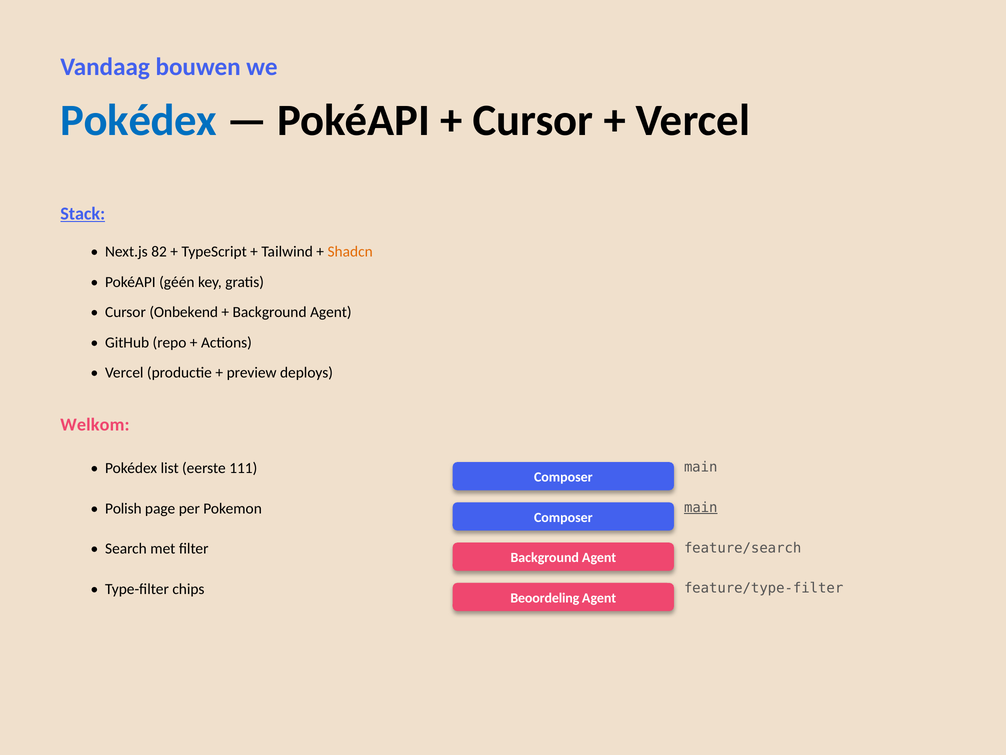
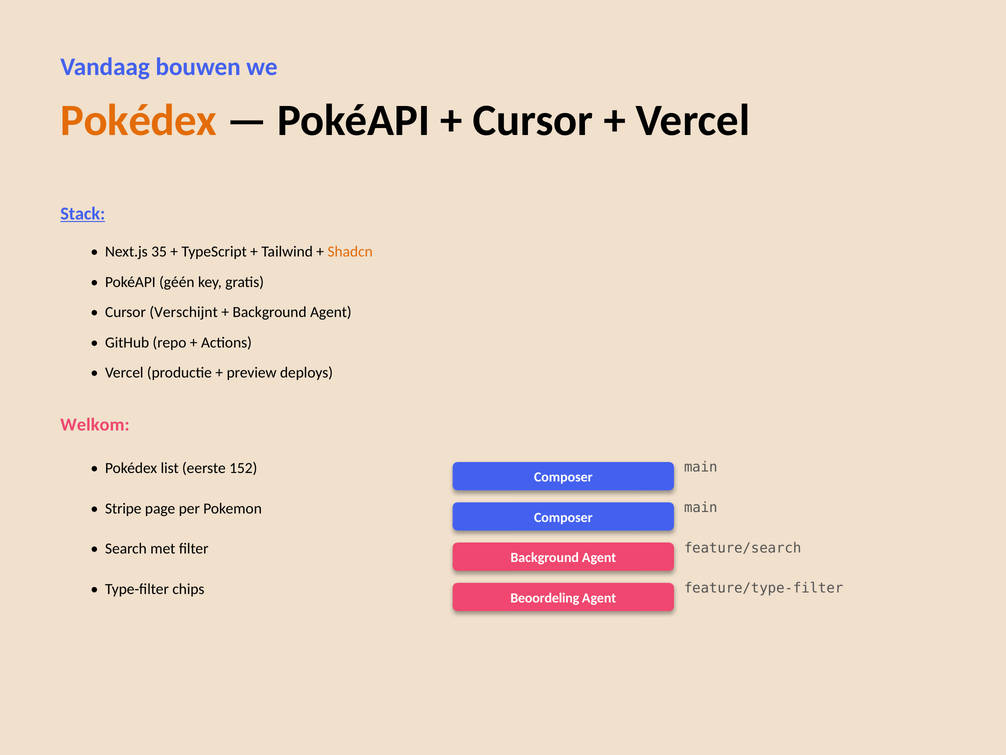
Pokédex at (139, 120) colour: blue -> orange
82: 82 -> 35
Onbekend: Onbekend -> Verschijnt
111: 111 -> 152
main at (701, 507) underline: present -> none
Polish: Polish -> Stripe
